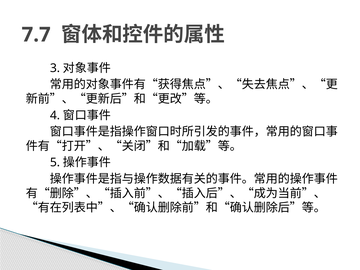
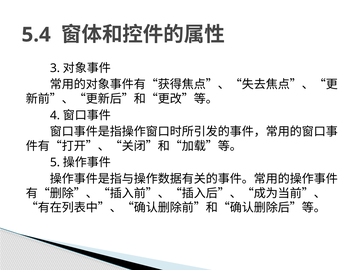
7.7: 7.7 -> 5.4
